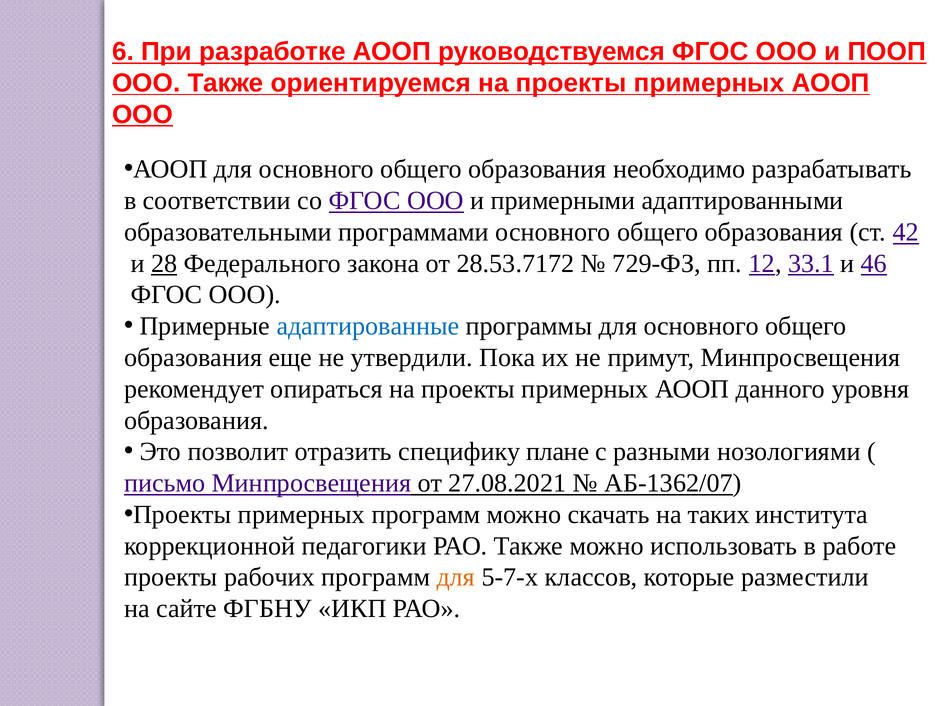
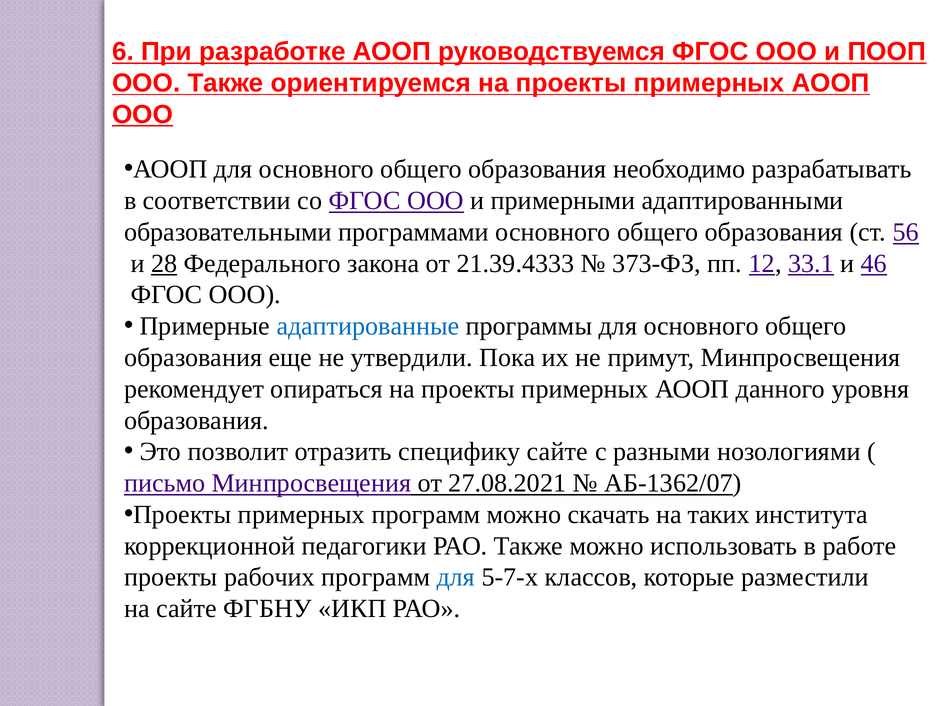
42: 42 -> 56
28.53.7172: 28.53.7172 -> 21.39.4333
729-ФЗ: 729-ФЗ -> 373-ФЗ
специфику плане: плане -> сайте
для at (456, 577) colour: orange -> blue
